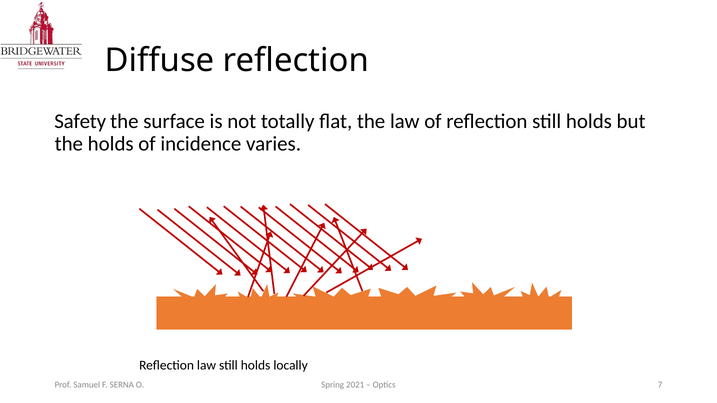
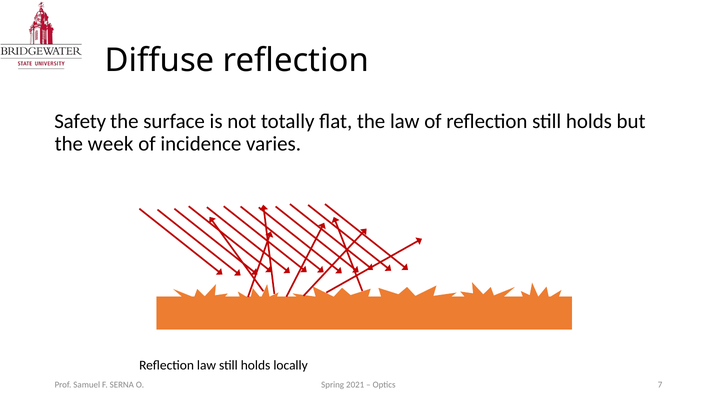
the holds: holds -> week
